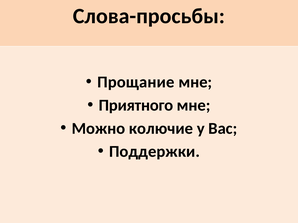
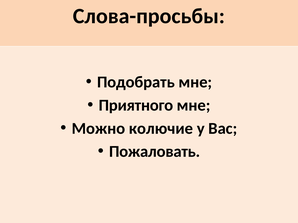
Прощание: Прощание -> Подобрать
Поддержки: Поддержки -> Пожаловать
